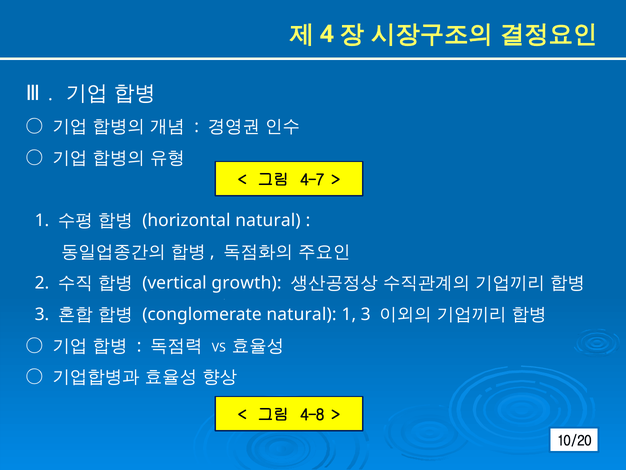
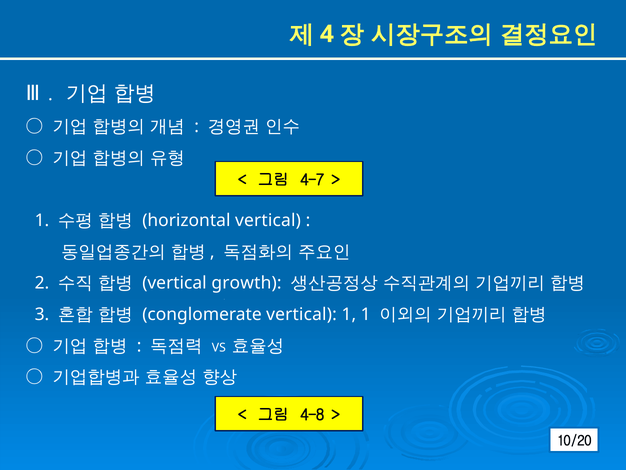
horizontal natural: natural -> vertical
conglomerate natural: natural -> vertical
1 3: 3 -> 1
